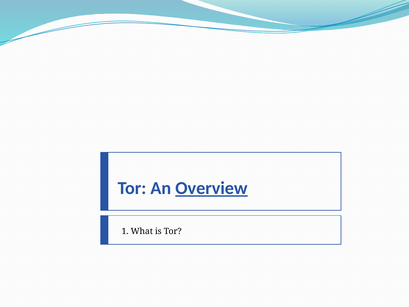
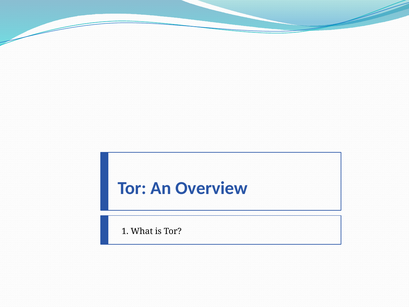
Overview underline: present -> none
